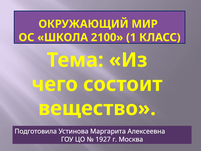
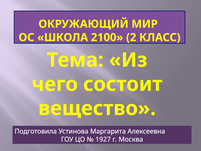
1: 1 -> 2
